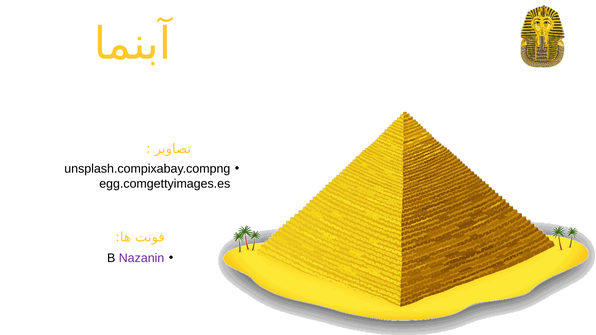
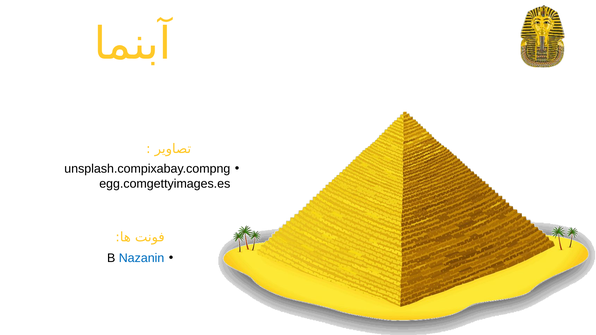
Nazanin colour: purple -> blue
